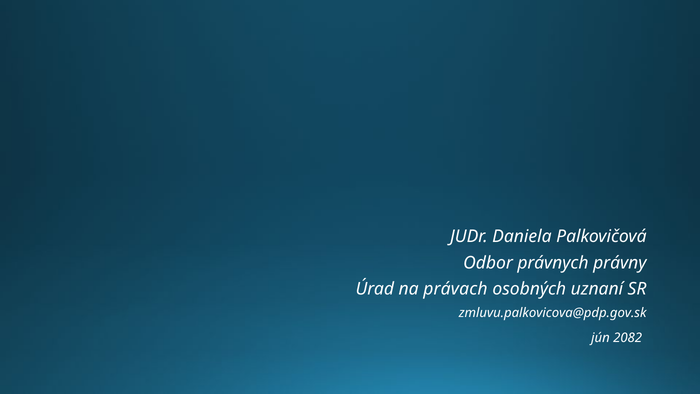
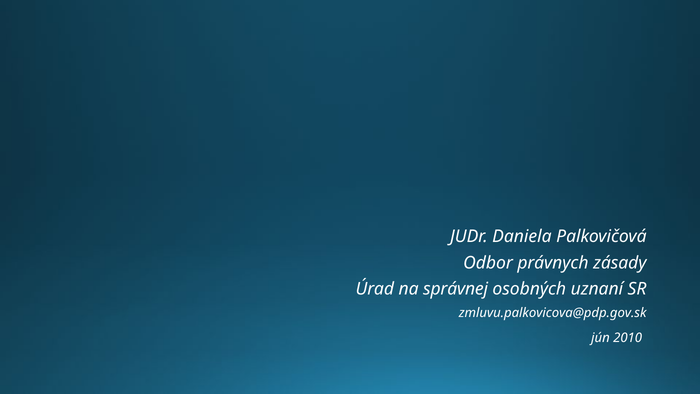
právny: právny -> zásady
právach: právach -> správnej
2082: 2082 -> 2010
